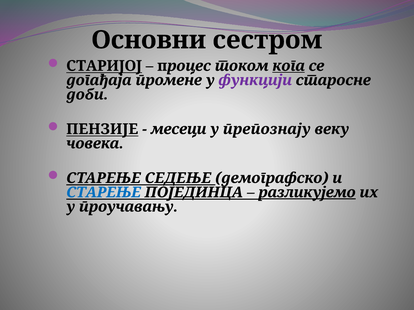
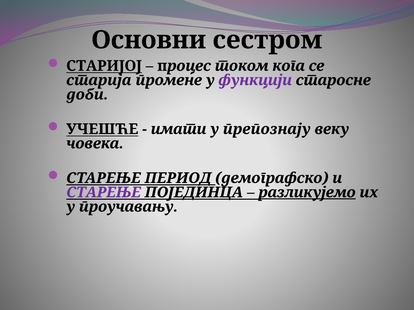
кога underline: present -> none
догађаја: догађаја -> старија
ПЕНЗИЈЕ: ПЕНЗИЈЕ -> УЧЕШЋЕ
месеци: месеци -> имати
СЕДЕЊЕ: СЕДЕЊЕ -> ПЕРИОД
СТАРЕЊЕ at (104, 193) colour: blue -> purple
